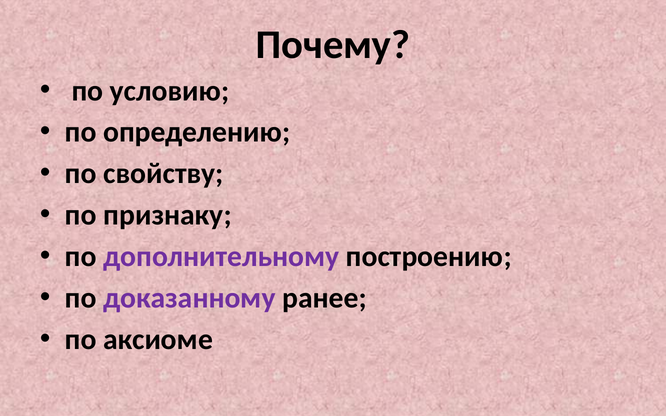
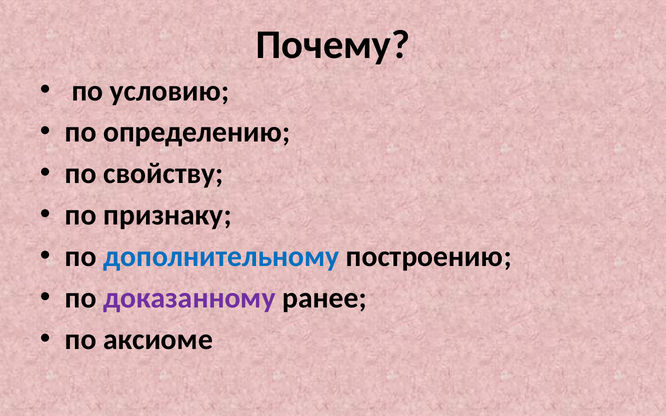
дополнительному colour: purple -> blue
